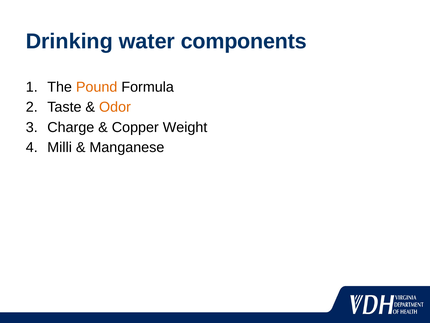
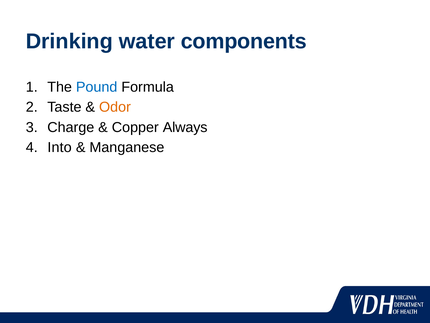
Pound colour: orange -> blue
Weight: Weight -> Always
Milli: Milli -> Into
